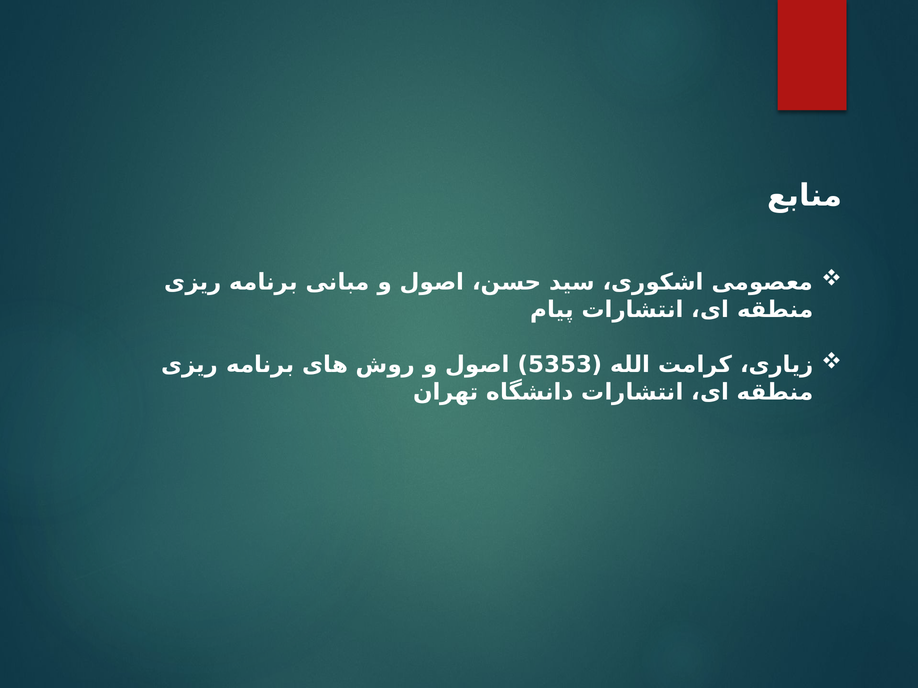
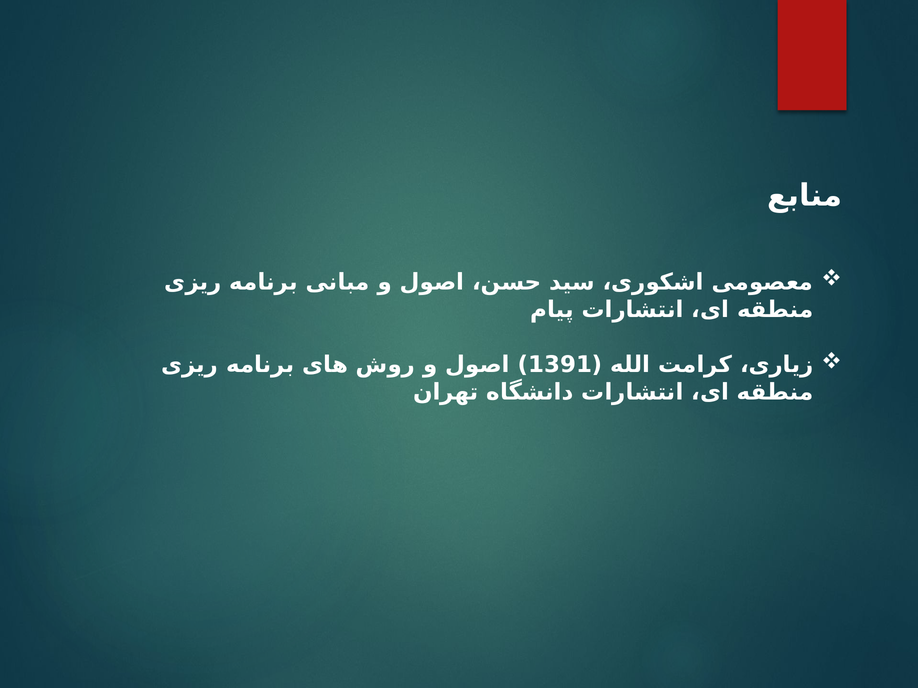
5353: 5353 -> 1391
